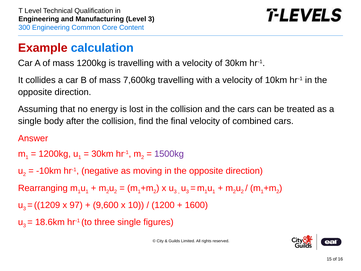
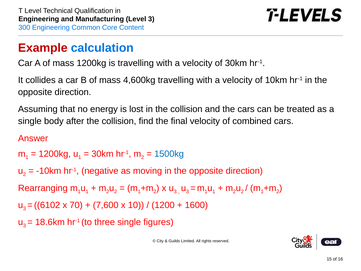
7,600kg: 7,600kg -> 4,600kg
1500kg colour: purple -> blue
1209: 1209 -> 6102
97: 97 -> 70
9,600: 9,600 -> 7,600
